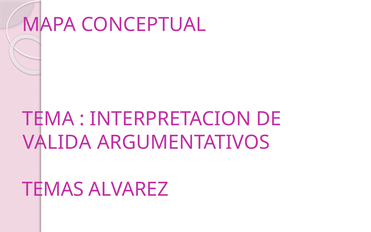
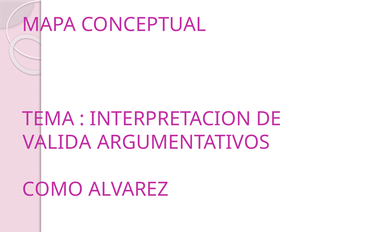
TEMAS: TEMAS -> COMO
